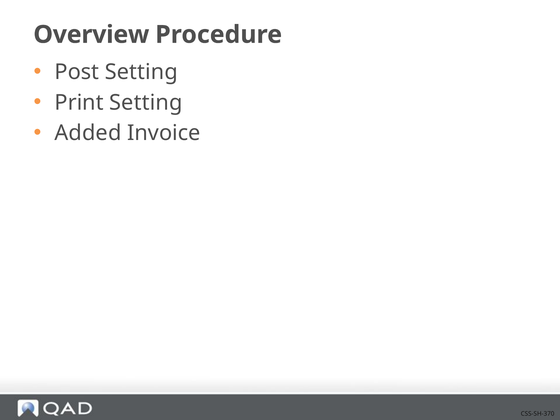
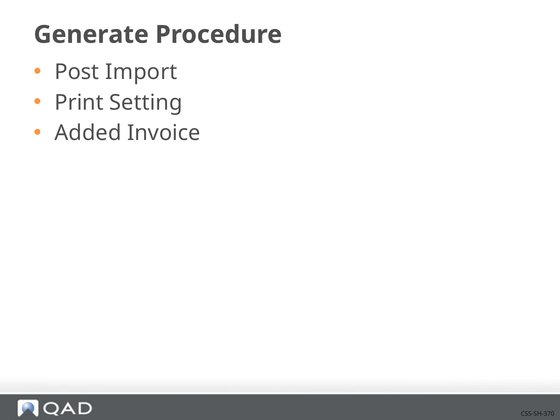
Overview: Overview -> Generate
Post Setting: Setting -> Import
